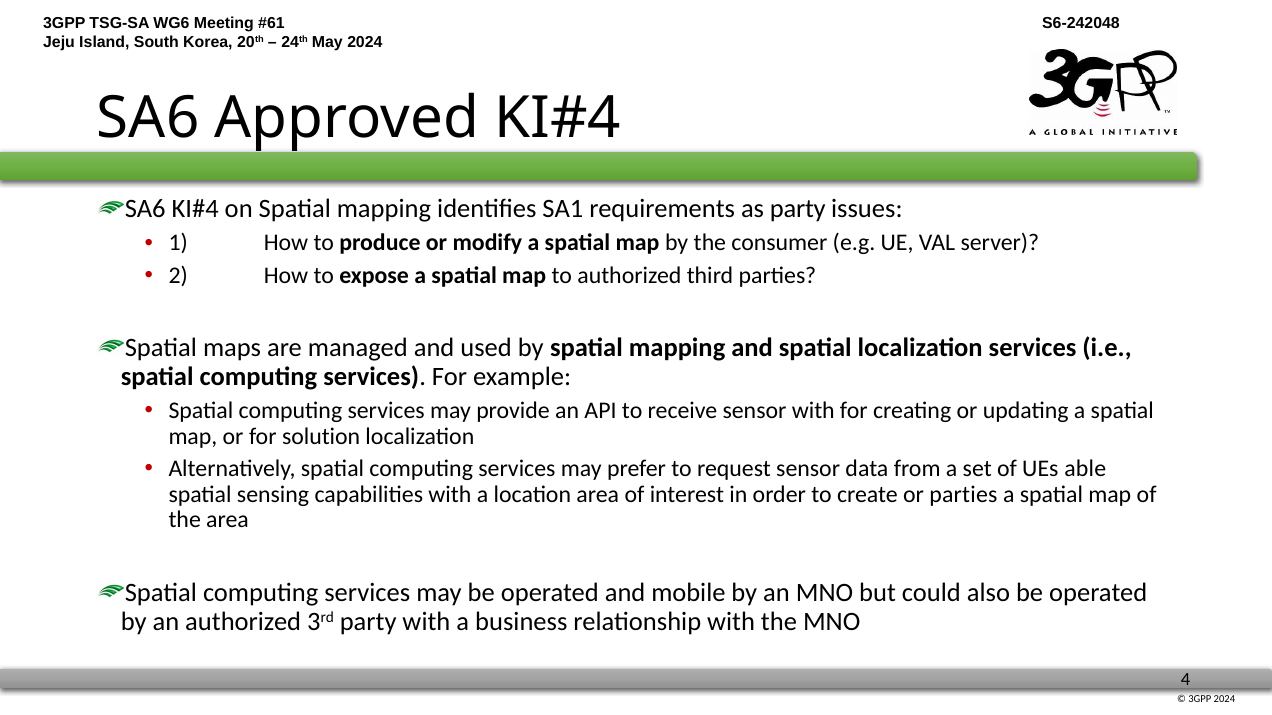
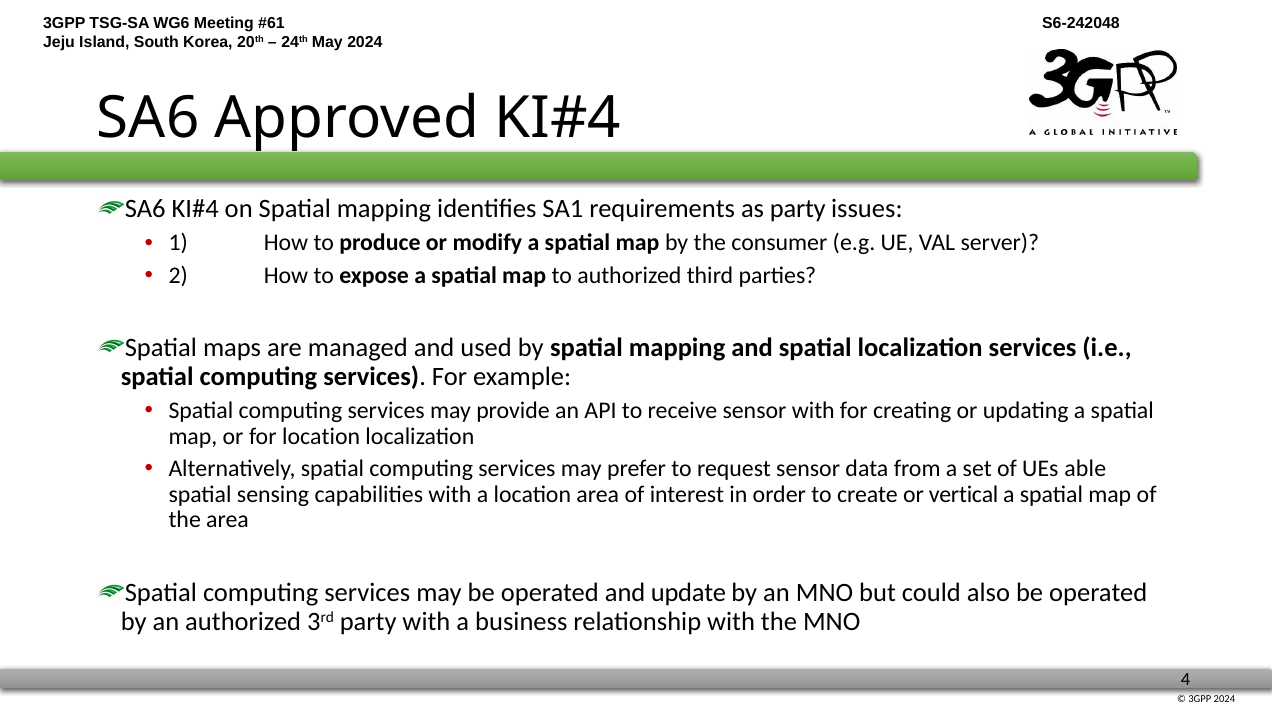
for solution: solution -> location
or parties: parties -> vertical
mobile: mobile -> update
